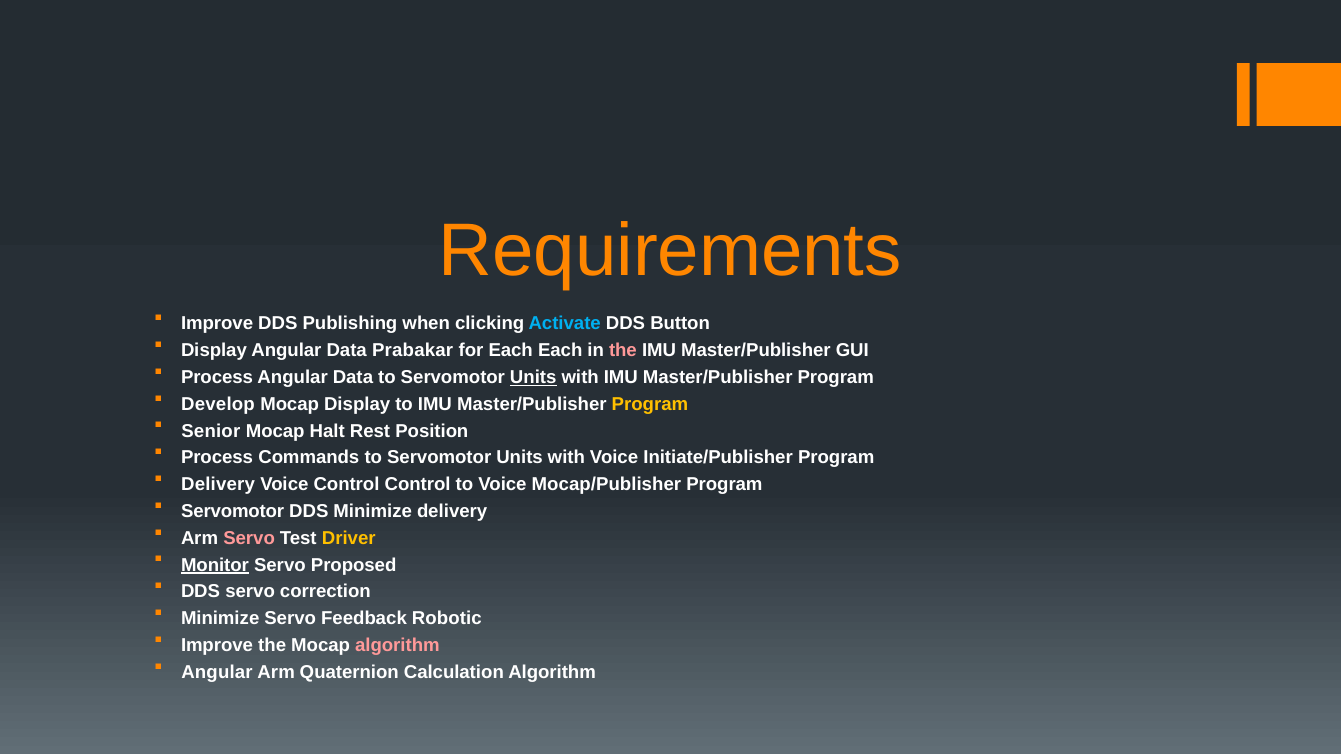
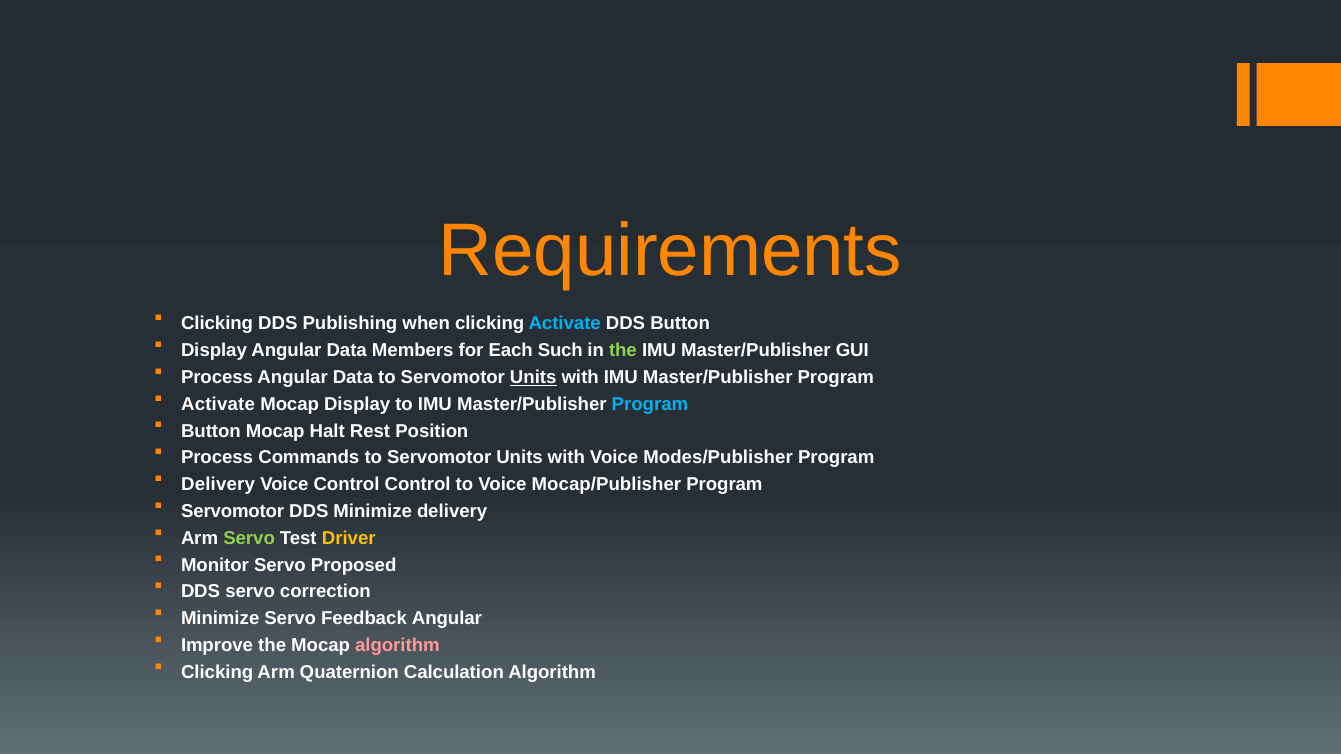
Improve at (217, 324): Improve -> Clicking
Prabakar: Prabakar -> Members
Each Each: Each -> Such
the at (623, 351) colour: pink -> light green
Develop at (218, 404): Develop -> Activate
Program at (650, 404) colour: yellow -> light blue
Senior at (211, 431): Senior -> Button
Initiate/Publisher: Initiate/Publisher -> Modes/Publisher
Servo at (249, 538) colour: pink -> light green
Monitor underline: present -> none
Feedback Robotic: Robotic -> Angular
Angular at (217, 672): Angular -> Clicking
